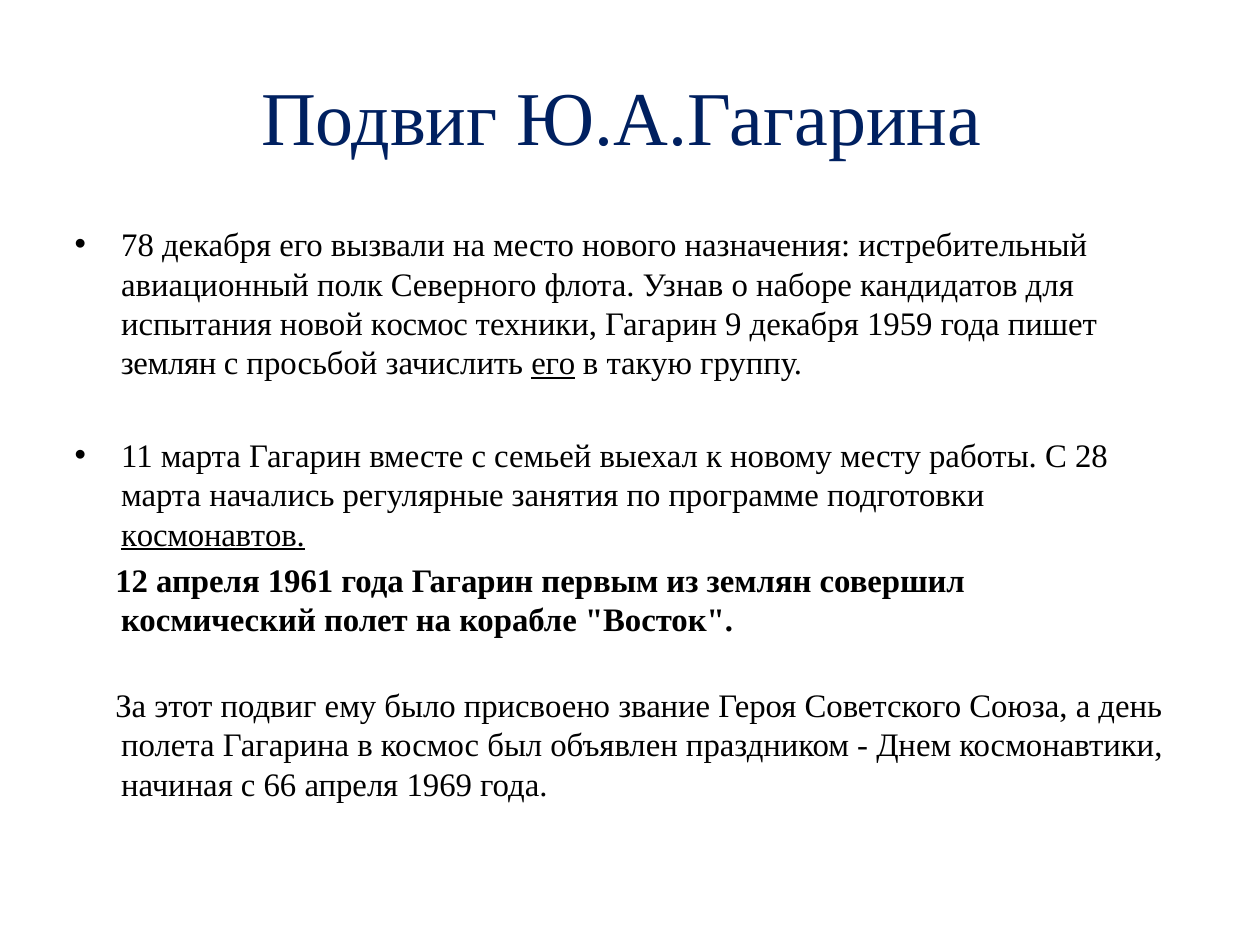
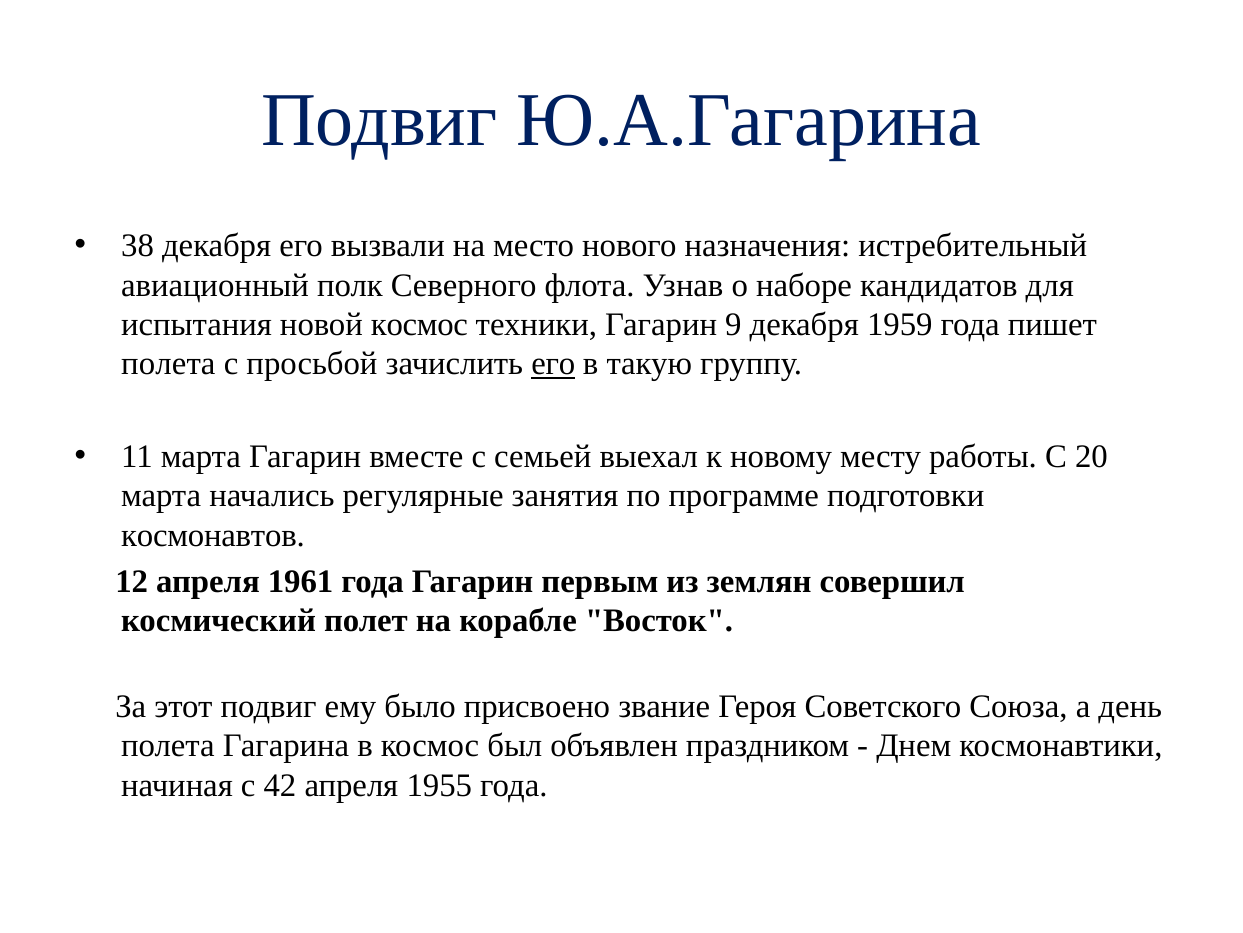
78: 78 -> 38
землян at (169, 364): землян -> полета
28: 28 -> 20
космонавтов underline: present -> none
66: 66 -> 42
1969: 1969 -> 1955
